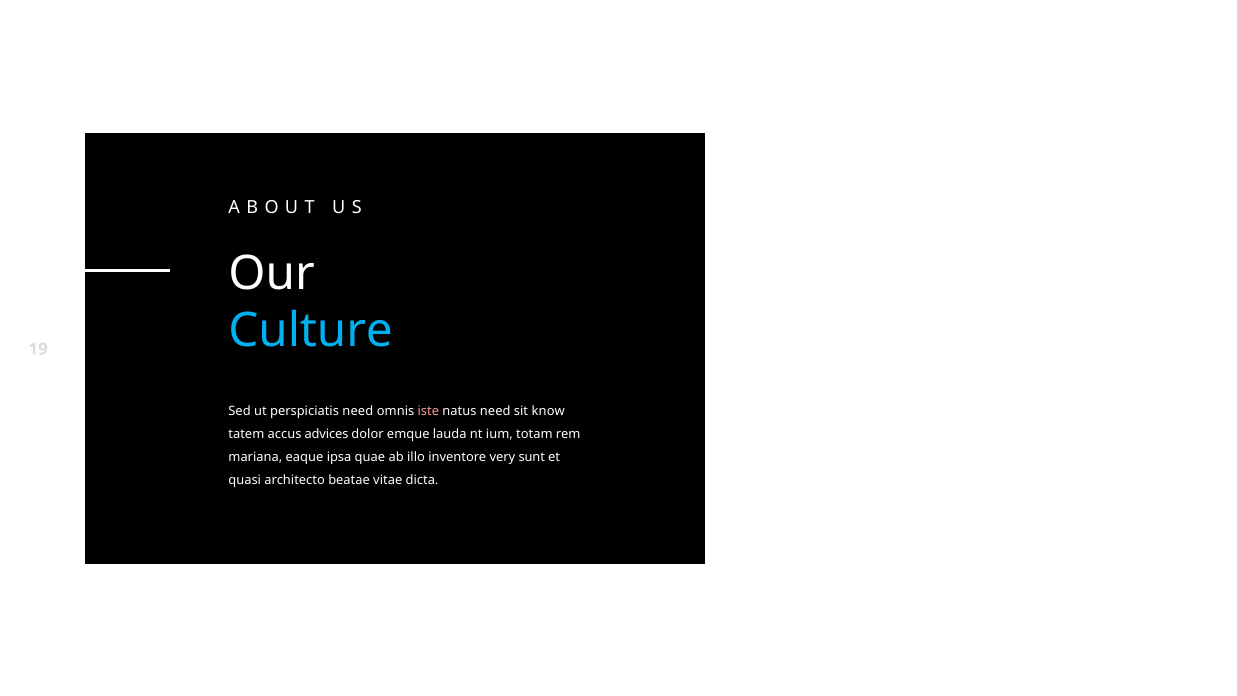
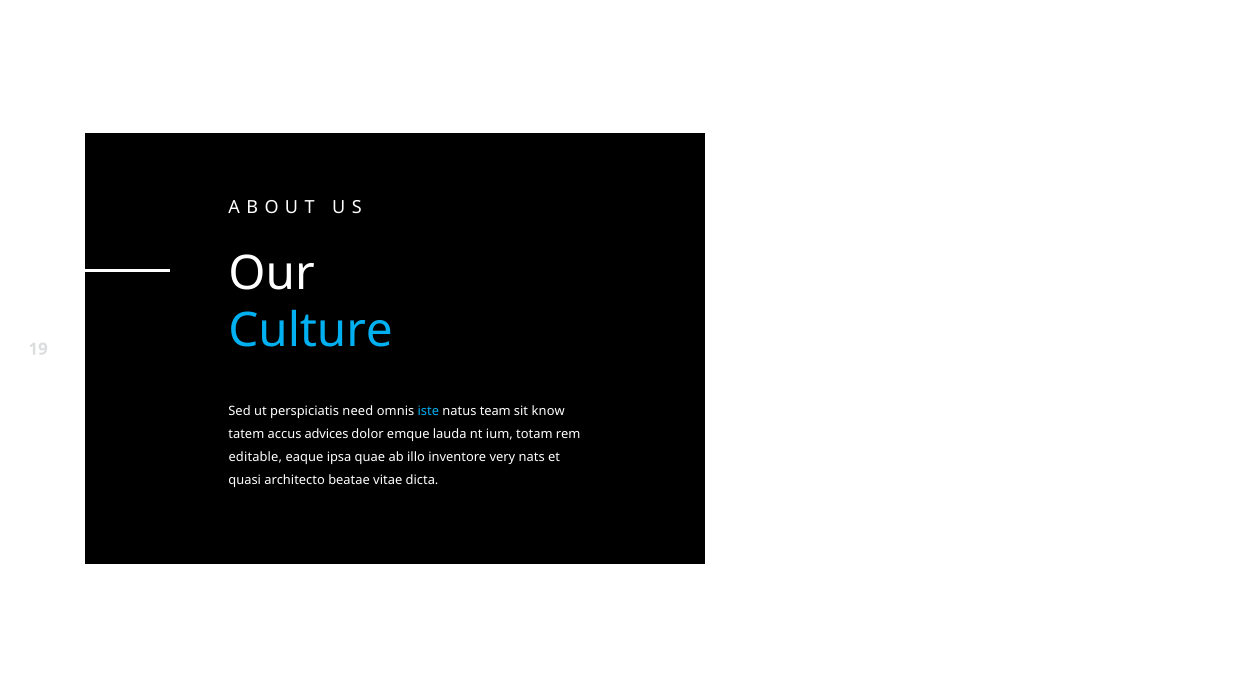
iste colour: pink -> light blue
natus need: need -> team
mariana: mariana -> editable
sunt: sunt -> nats
